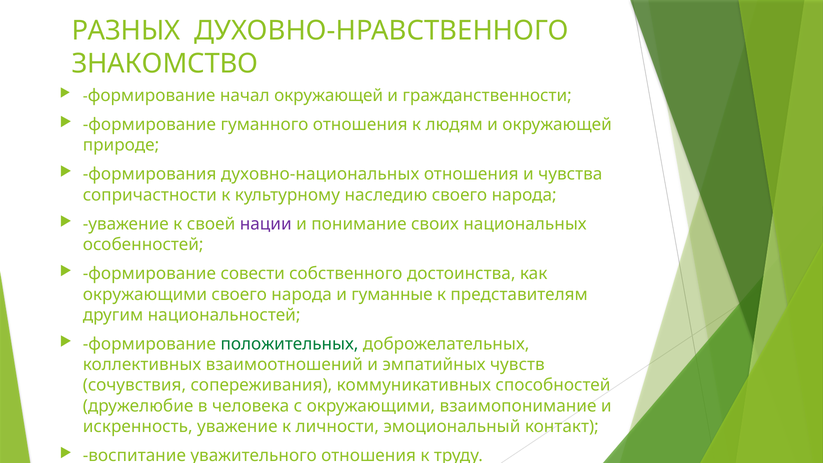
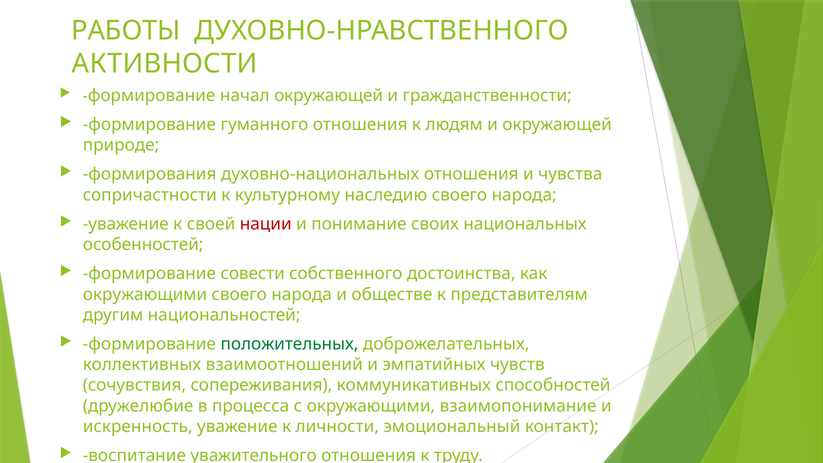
РАЗНЫХ: РАЗНЫХ -> РАБОТЫ
ЗНАКОМСТВО: ЗНАКОМСТВО -> АКТИВНОСТИ
нации colour: purple -> red
гуманные: гуманные -> обществе
человека: человека -> процесса
